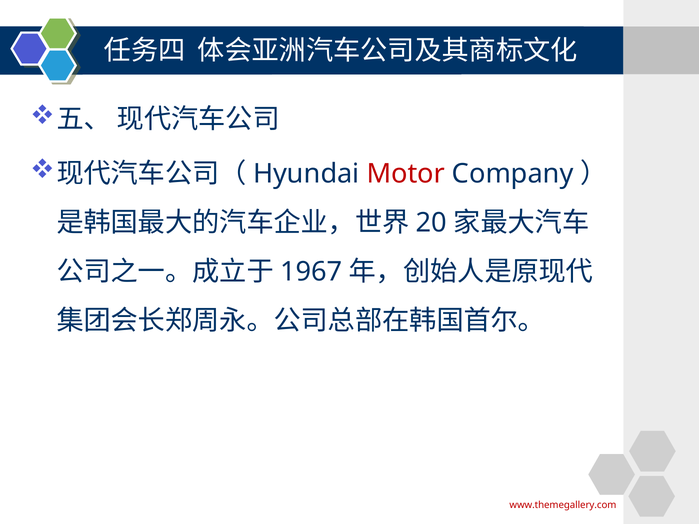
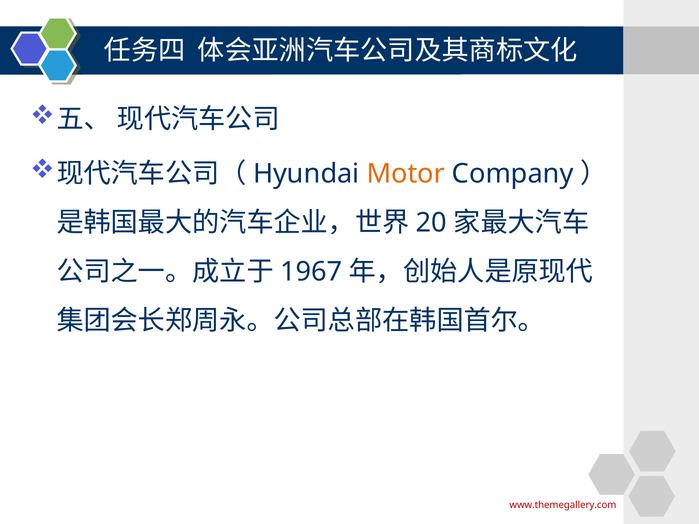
Motor colour: red -> orange
